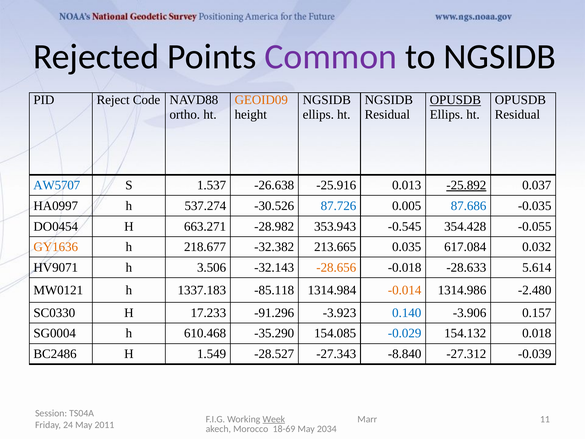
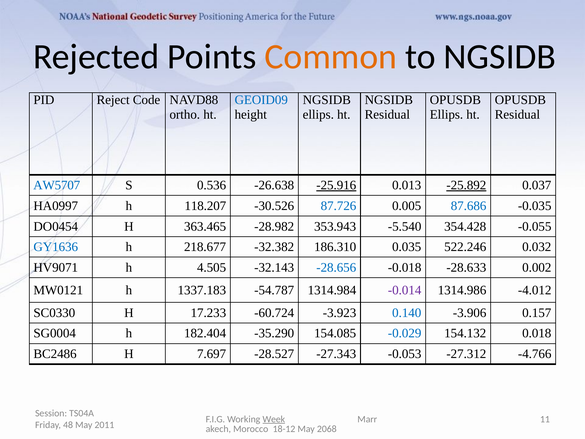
Common colour: purple -> orange
GEOID09 colour: orange -> blue
OPUSDB at (455, 100) underline: present -> none
1.537: 1.537 -> 0.536
-25.916 underline: none -> present
537.274: 537.274 -> 118.207
663.271: 663.271 -> 363.465
-0.545: -0.545 -> -5.540
GY1636 colour: orange -> blue
213.665: 213.665 -> 186.310
617.084: 617.084 -> 522.246
3.506: 3.506 -> 4.505
-28.656 colour: orange -> blue
5.614: 5.614 -> 0.002
-85.118: -85.118 -> -54.787
-0.014 colour: orange -> purple
-2.480: -2.480 -> -4.012
-91.296: -91.296 -> -60.724
610.468: 610.468 -> 182.404
1.549: 1.549 -> 7.697
-8.840: -8.840 -> -0.053
-0.039: -0.039 -> -4.766
24: 24 -> 48
18-69: 18-69 -> 18-12
2034: 2034 -> 2068
